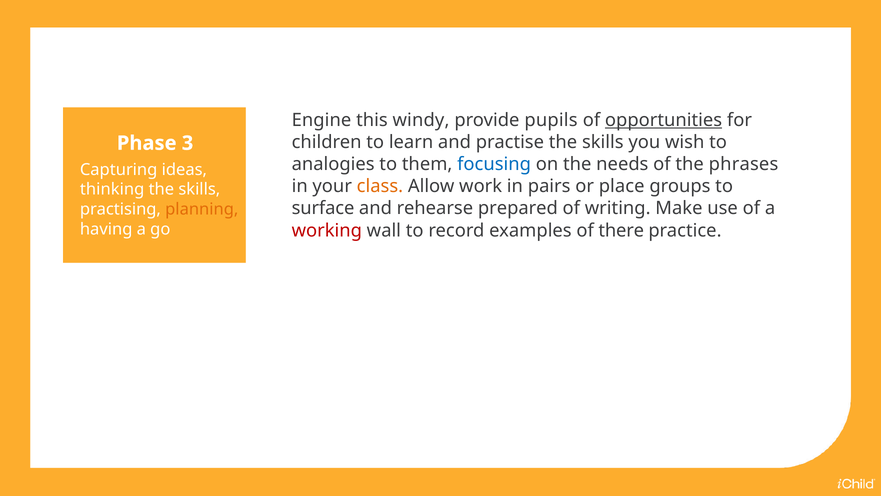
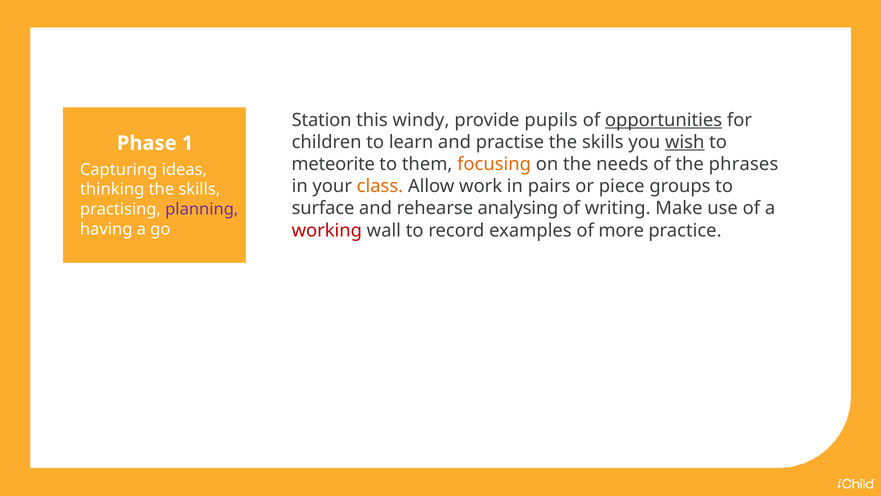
Engine: Engine -> Station
wish underline: none -> present
3: 3 -> 1
analogies: analogies -> meteorite
focusing colour: blue -> orange
place: place -> piece
prepared: prepared -> analysing
planning colour: orange -> purple
there: there -> more
